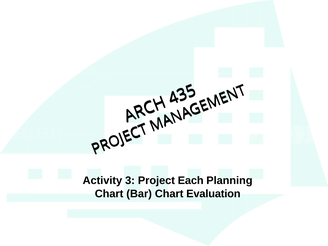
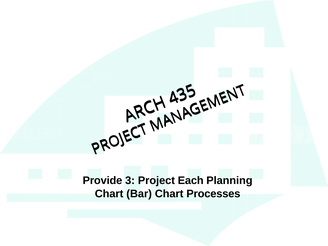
Activity: Activity -> Provide
Evaluation: Evaluation -> Processes
